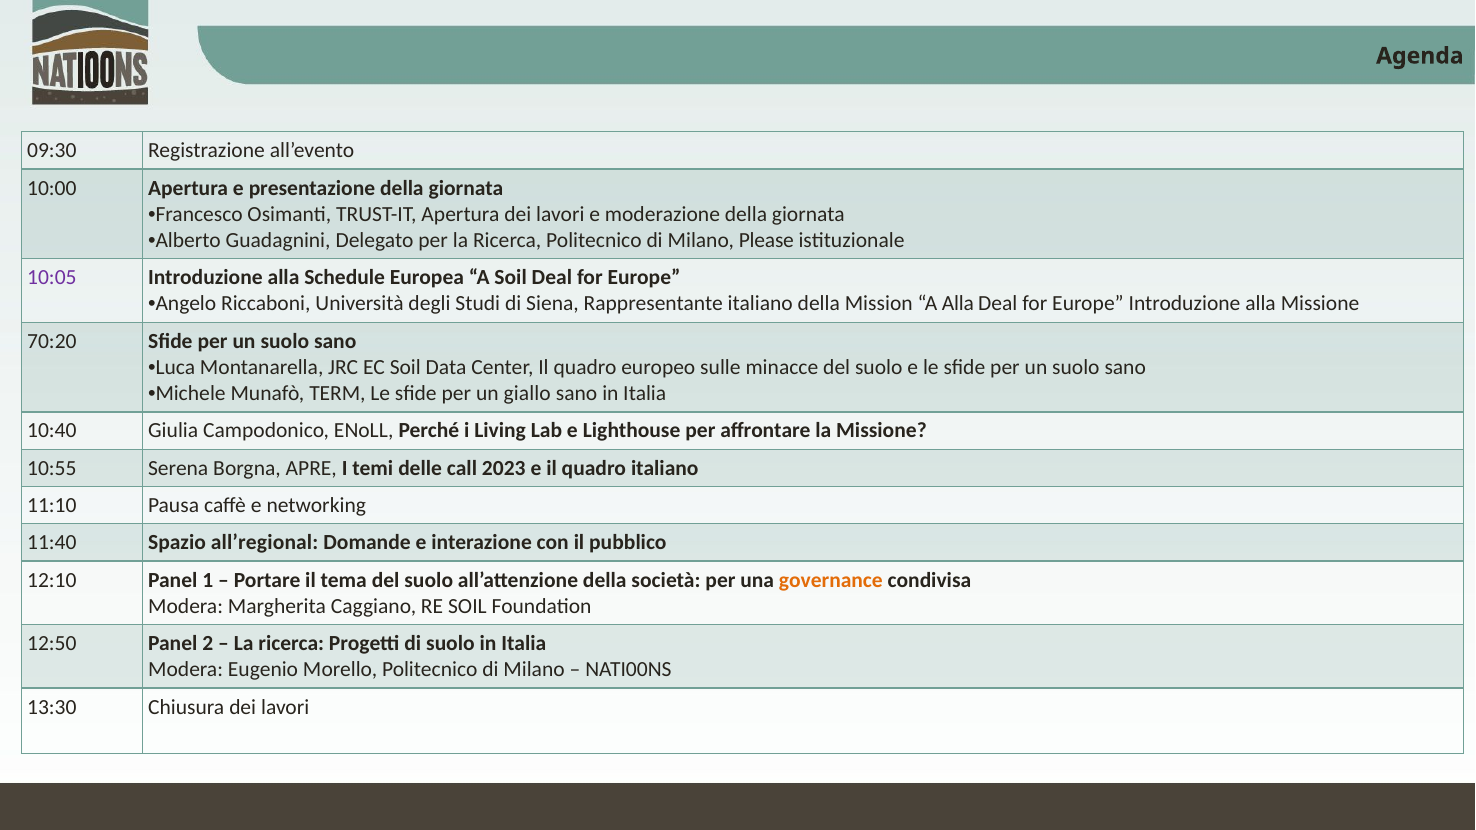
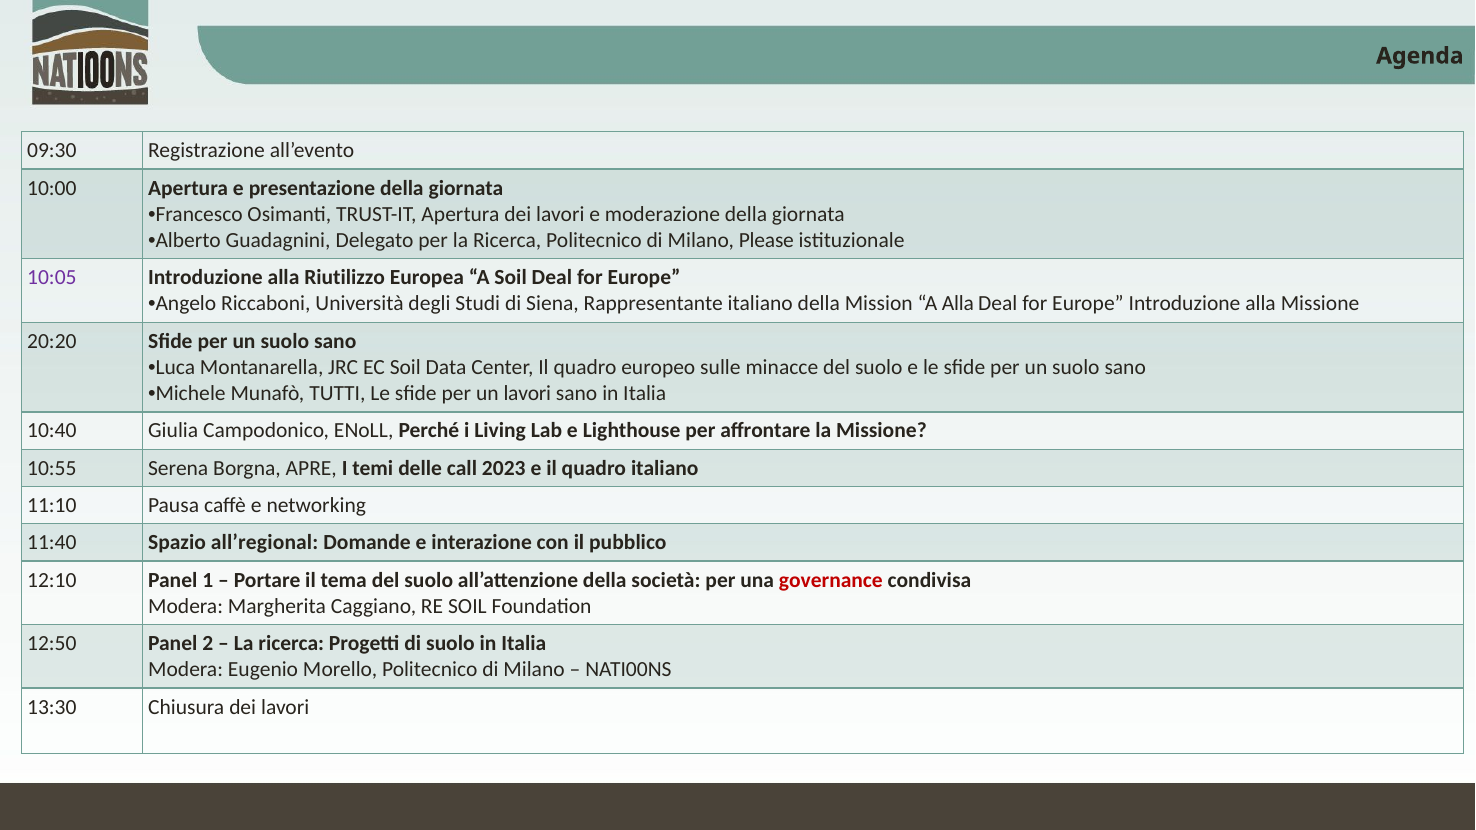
Schedule: Schedule -> Riutilizzo
70:20: 70:20 -> 20:20
TERM: TERM -> TUTTI
un giallo: giallo -> lavori
governance colour: orange -> red
